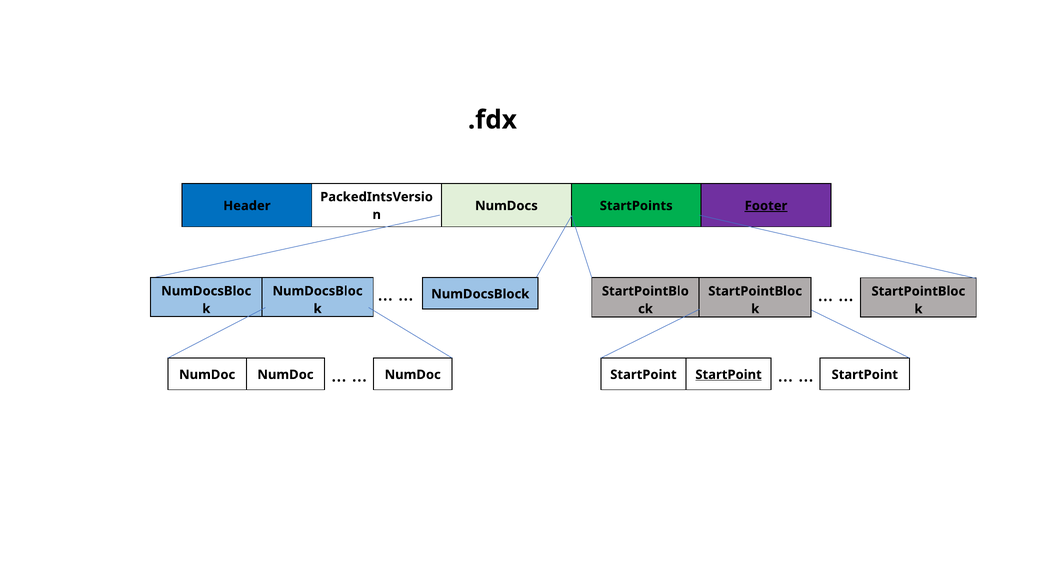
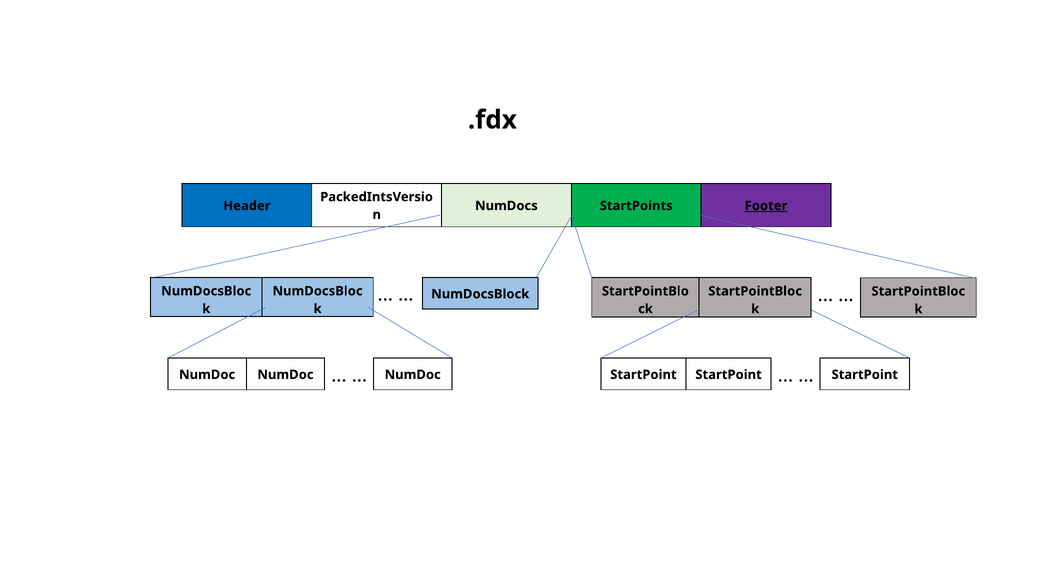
StartPoint at (729, 375) underline: present -> none
